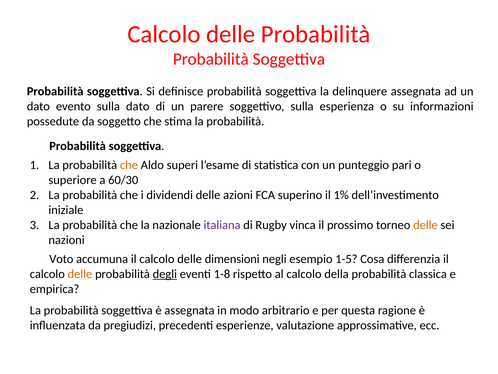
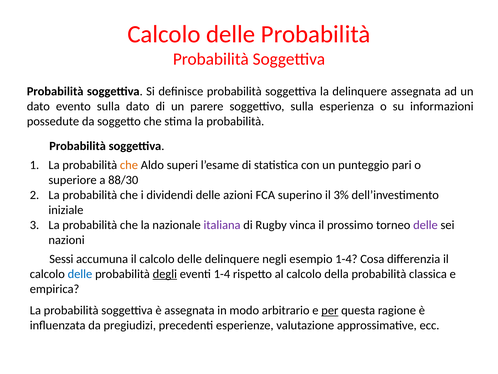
60/30: 60/30 -> 88/30
1%: 1% -> 3%
delle at (425, 225) colour: orange -> purple
Voto: Voto -> Sessi
delle dimensioni: dimensioni -> delinquere
esempio 1-5: 1-5 -> 1-4
delle at (80, 274) colour: orange -> blue
eventi 1-8: 1-8 -> 1-4
per underline: none -> present
